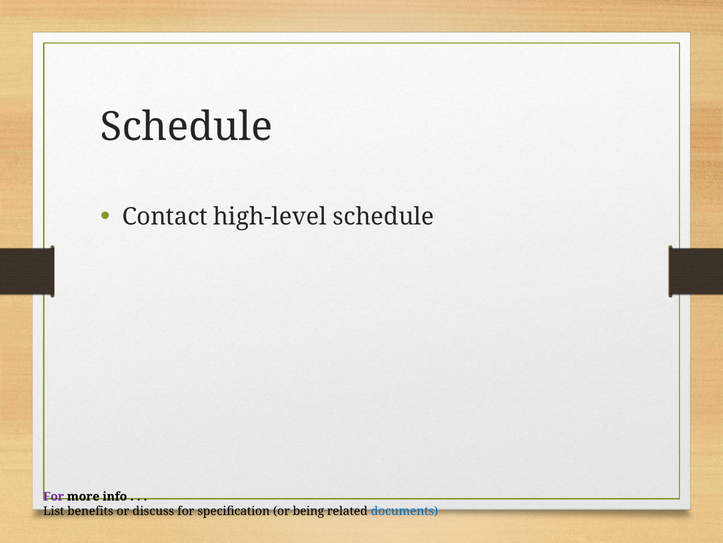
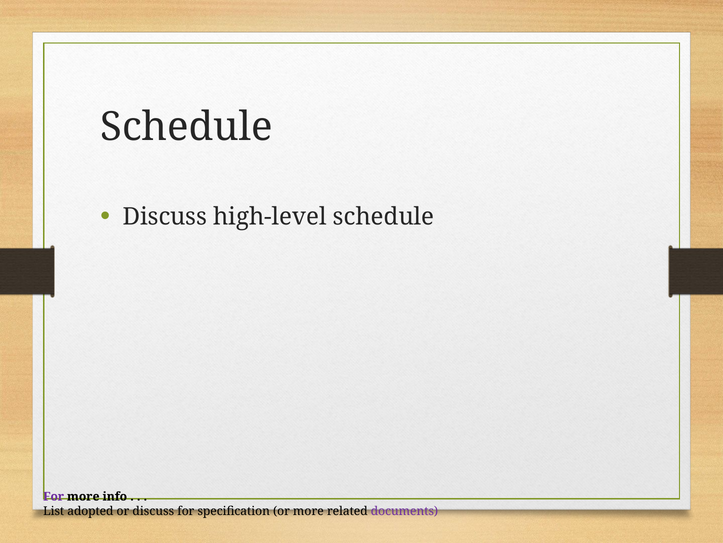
Contact at (165, 217): Contact -> Discuss
benefits: benefits -> adopted
or being: being -> more
documents colour: blue -> purple
